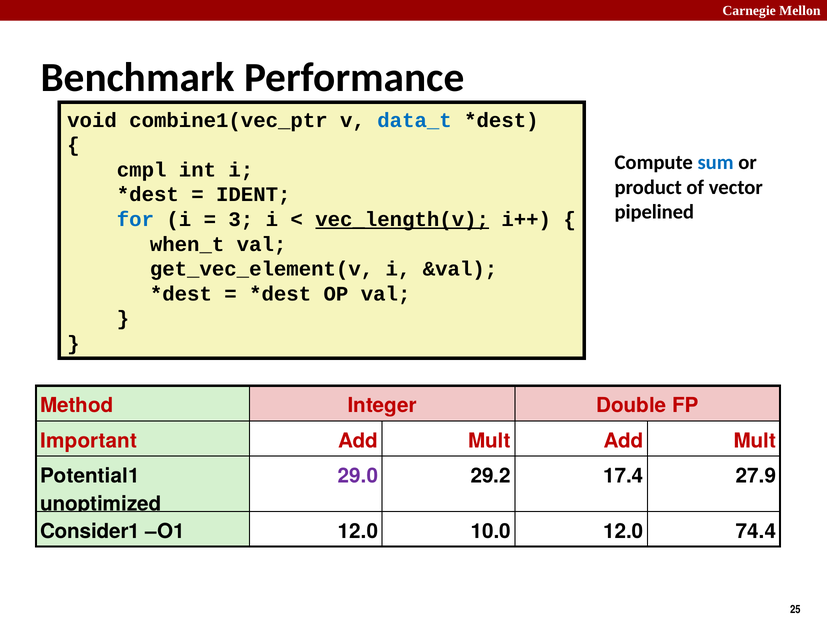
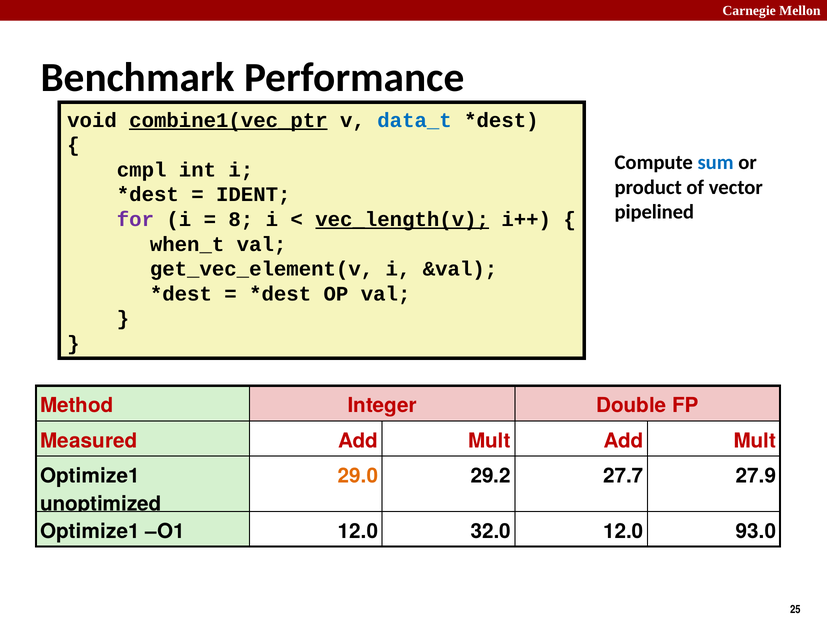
combine1(vec_ptr underline: none -> present
for colour: blue -> purple
3: 3 -> 8
Important: Important -> Measured
Potential1 at (90, 476): Potential1 -> Optimize1
29.0 colour: purple -> orange
17.4: 17.4 -> 27.7
Consider1 at (90, 532): Consider1 -> Optimize1
10.0: 10.0 -> 32.0
74.4: 74.4 -> 93.0
